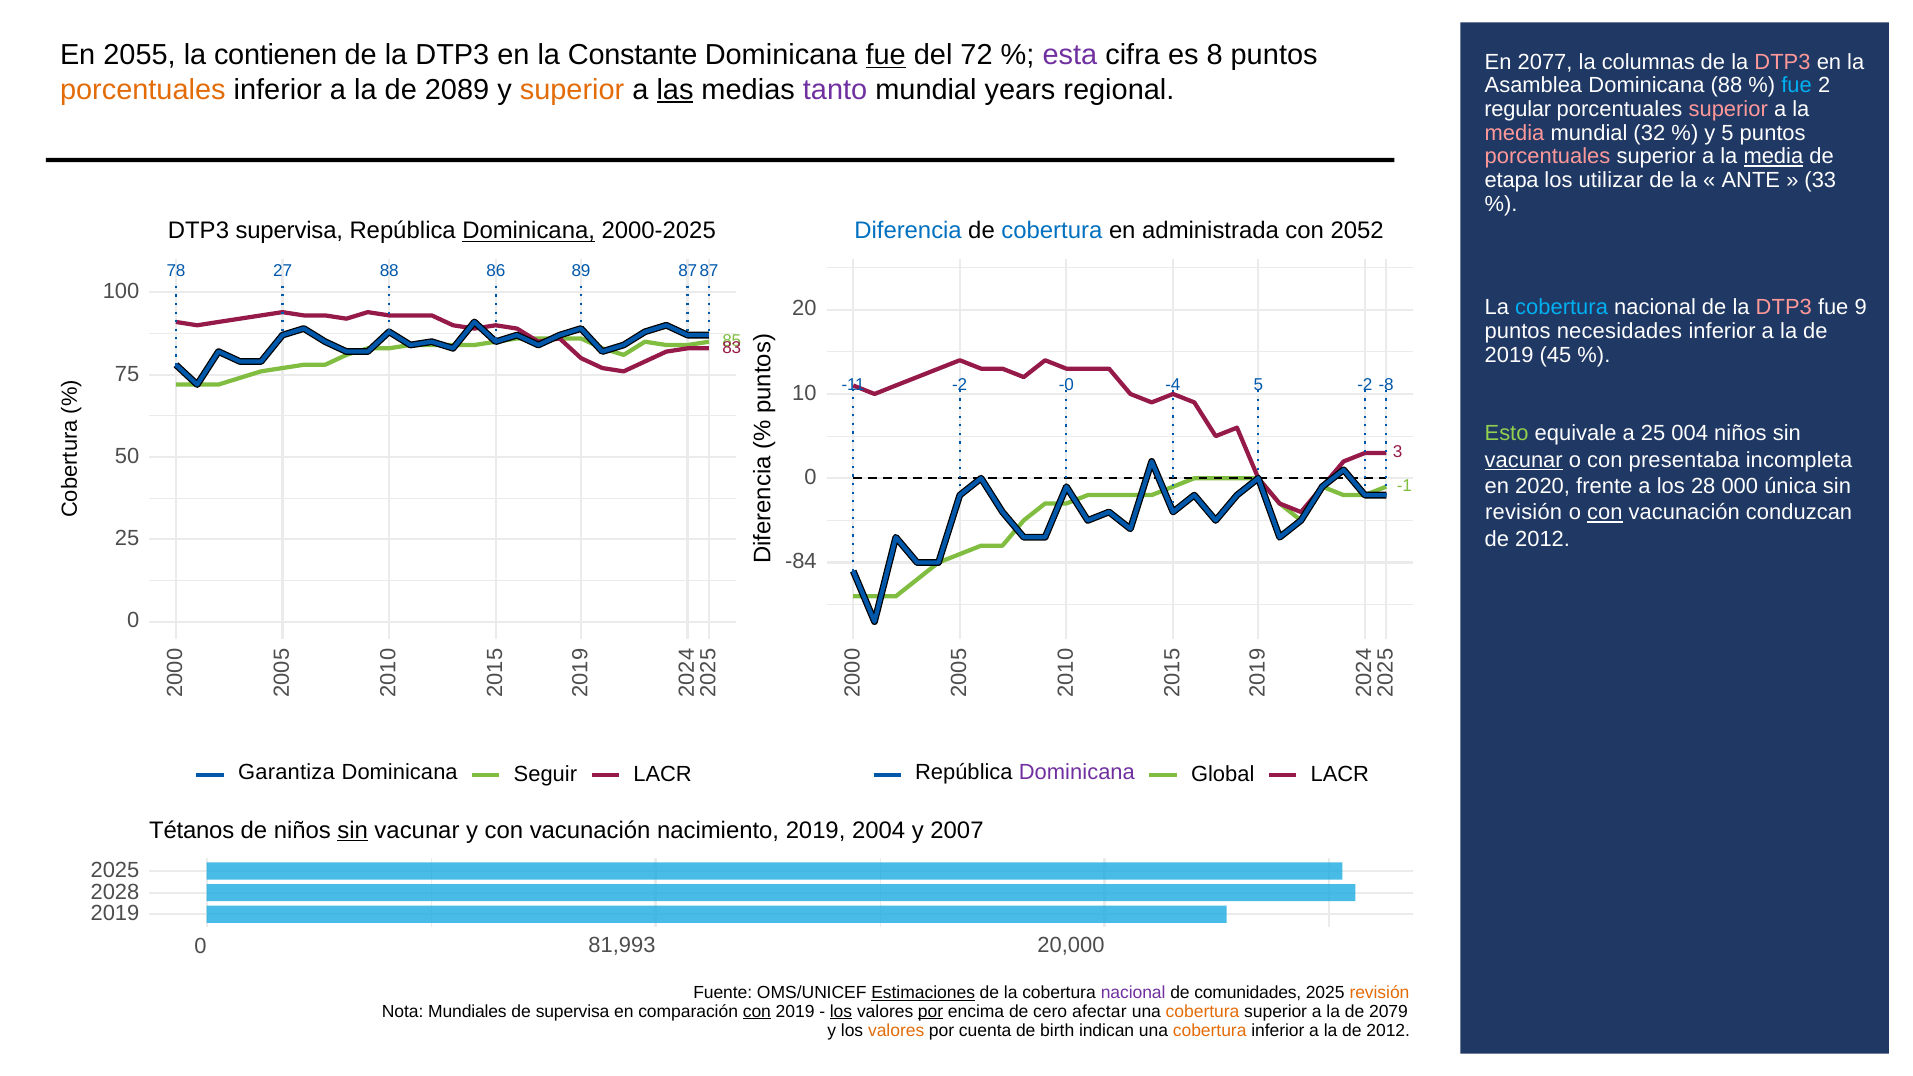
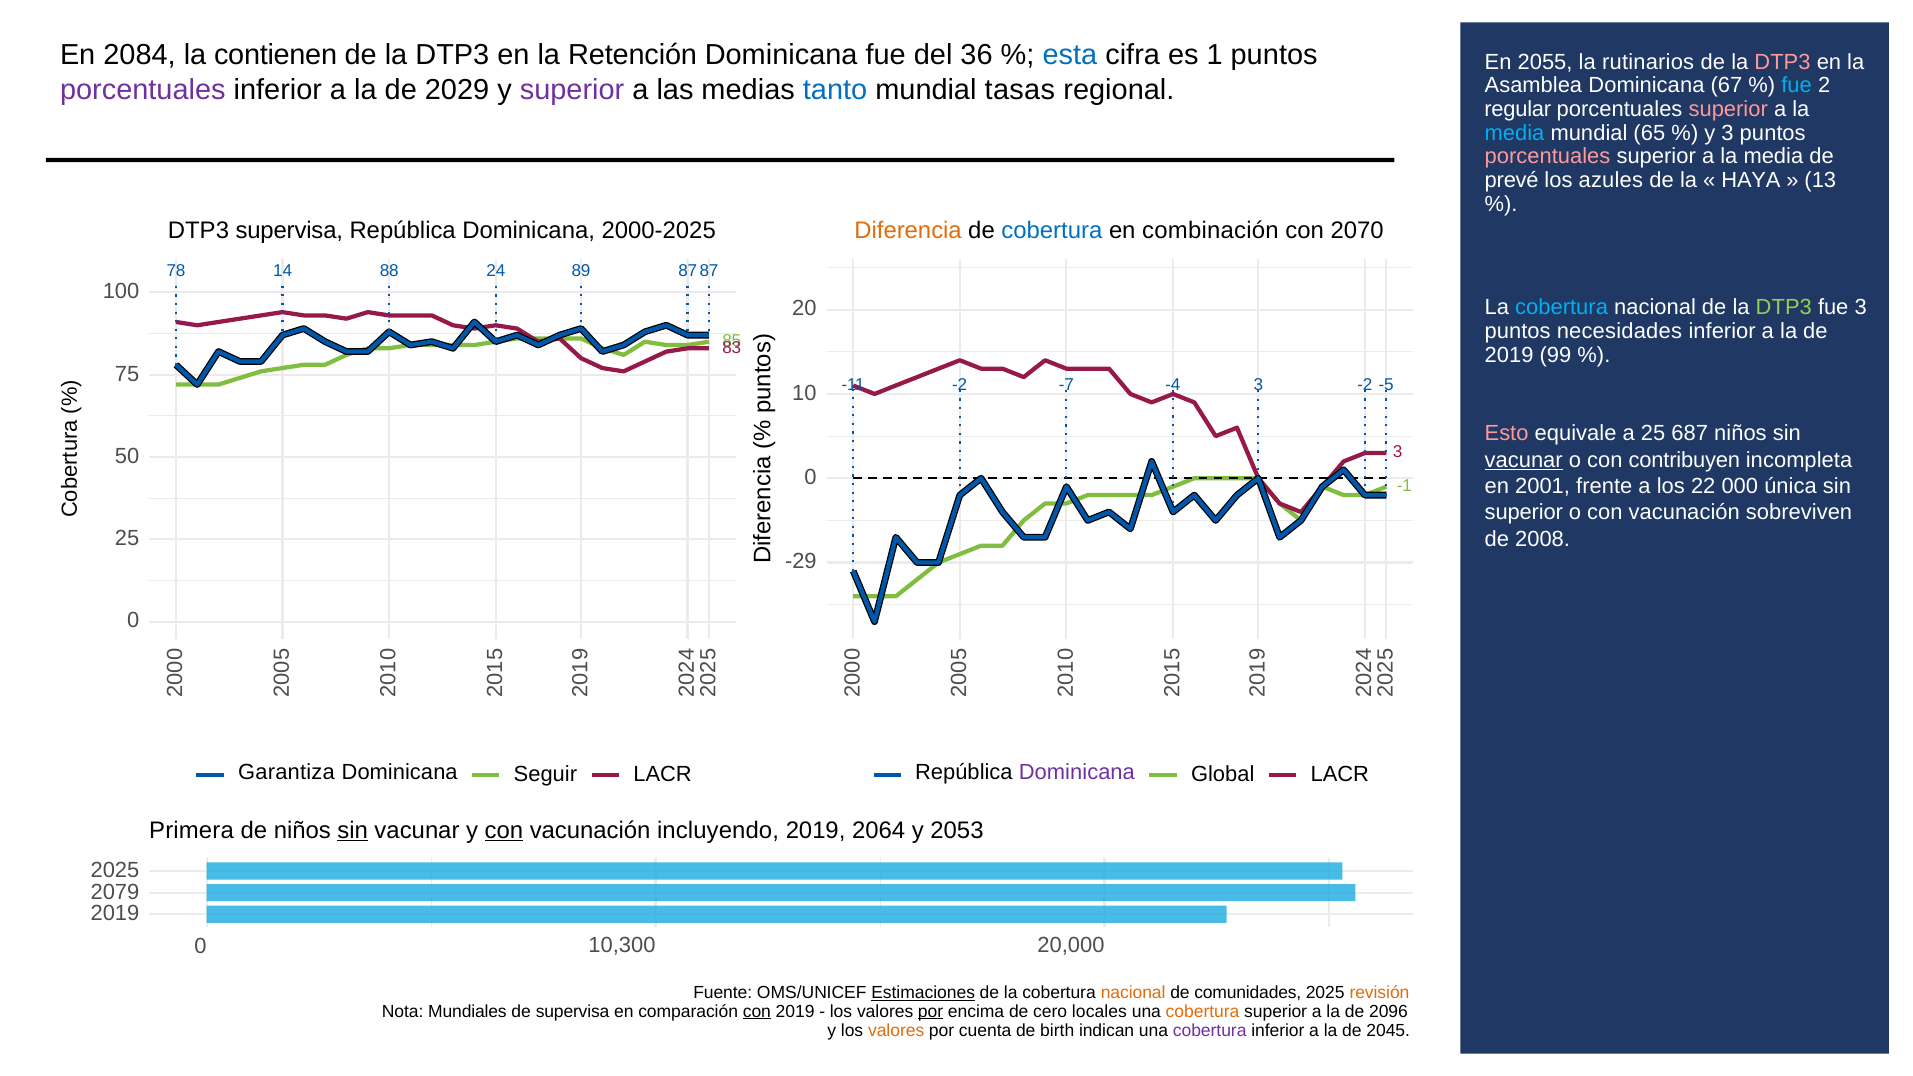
2055: 2055 -> 2084
Constante: Constante -> Retención
fue at (886, 55) underline: present -> none
72: 72 -> 36
esta colour: purple -> blue
es 8: 8 -> 1
2077: 2077 -> 2055
columnas: columnas -> rutinarios
Dominicana 88: 88 -> 67
porcentuales at (143, 90) colour: orange -> purple
2089: 2089 -> 2029
superior at (572, 90) colour: orange -> purple
las underline: present -> none
tanto colour: purple -> blue
years: years -> tasas
media at (1515, 133) colour: pink -> light blue
32: 32 -> 65
y 5: 5 -> 3
media at (1773, 157) underline: present -> none
etapa: etapa -> prevé
utilizar: utilizar -> azules
ANTE: ANTE -> HAYA
33: 33 -> 13
Diferencia colour: blue -> orange
administrada: administrada -> combinación
2052: 2052 -> 2070
Dominicana at (529, 231) underline: present -> none
27: 27 -> 14
86: 86 -> 24
DTP3 at (1784, 308) colour: pink -> light green
fue 9: 9 -> 3
45: 45 -> 99
-0: -0 -> -7
-4 5: 5 -> 3
-8: -8 -> -5
Esto colour: light green -> pink
004: 004 -> 687
presentaba: presentaba -> contribuyen
2020: 2020 -> 2001
28: 28 -> 22
revisión at (1524, 512): revisión -> superior
con at (1605, 512) underline: present -> none
conduzcan: conduzcan -> sobreviven
2012 at (1543, 539): 2012 -> 2008
-84: -84 -> -29
Tétanos: Tétanos -> Primera
con at (504, 830) underline: none -> present
nacimiento: nacimiento -> incluyendo
2004: 2004 -> 2064
2007: 2007 -> 2053
2028: 2028 -> 2079
81,993: 81,993 -> 10,300
nacional at (1133, 993) colour: purple -> orange
los at (841, 1011) underline: present -> none
afectar: afectar -> locales
2079: 2079 -> 2096
cobertura at (1210, 1030) colour: orange -> purple
la de 2012: 2012 -> 2045
